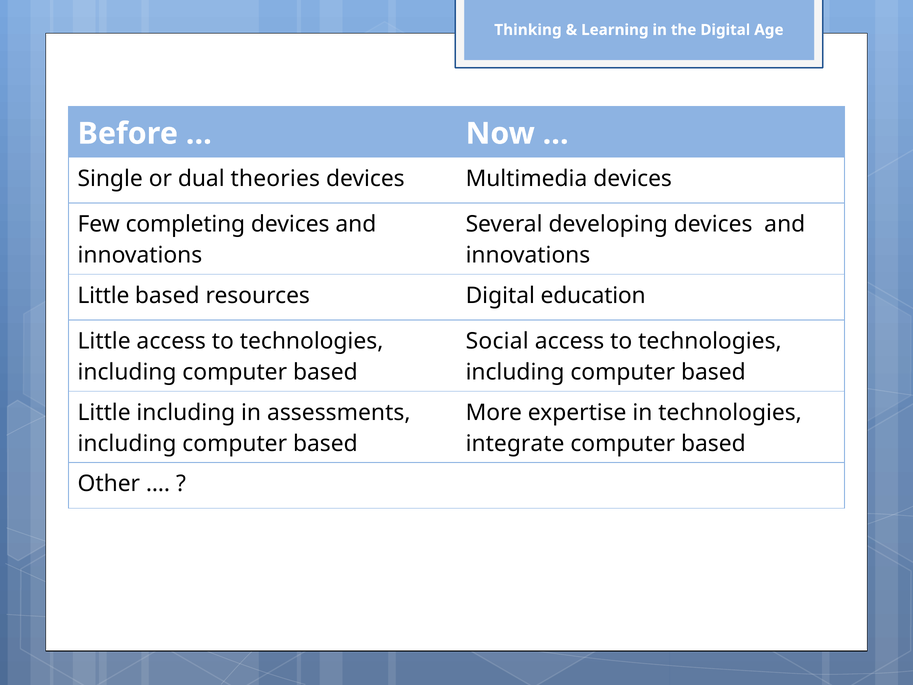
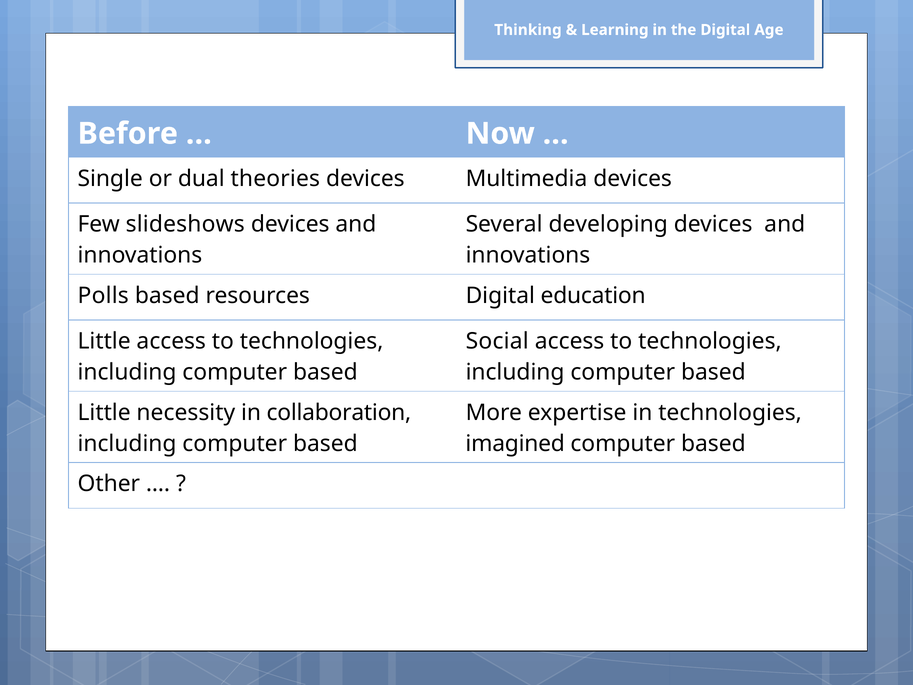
completing: completing -> slideshows
Little at (103, 296): Little -> Polls
Little including: including -> necessity
assessments: assessments -> collaboration
integrate: integrate -> imagined
